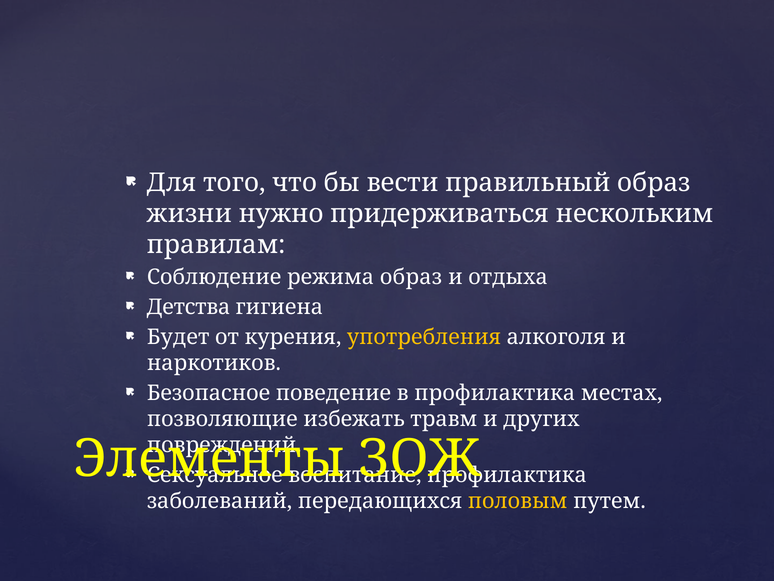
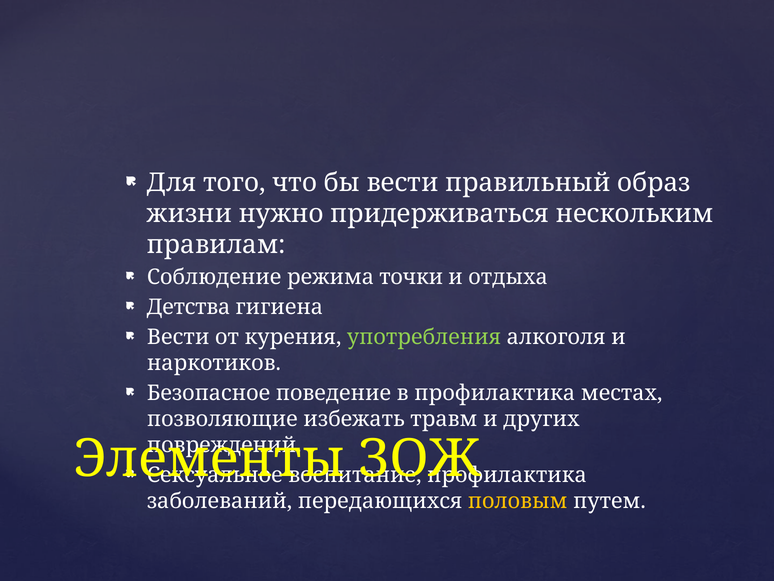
режима образ: образ -> точки
Будет at (178, 337): Будет -> Вести
употребления colour: yellow -> light green
